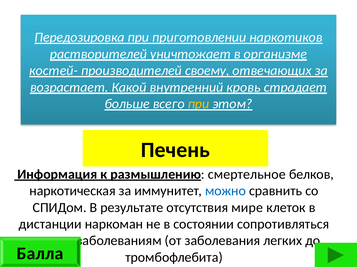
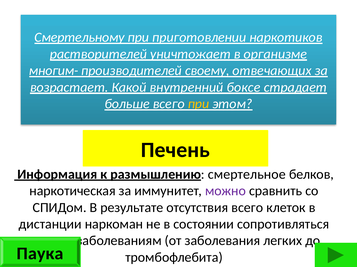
Передозировка: Передозировка -> Смертельному
костей-: костей- -> многим-
кровь: кровь -> боксе
можно colour: blue -> purple
отсутствия мире: мире -> всего
Балла: Балла -> Паука
